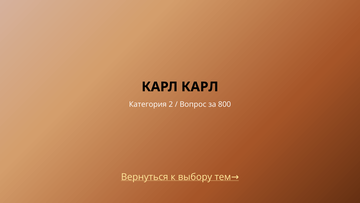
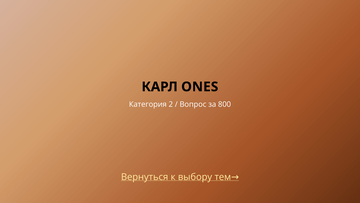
КАРЛ КАРЛ: КАРЛ -> ONES
